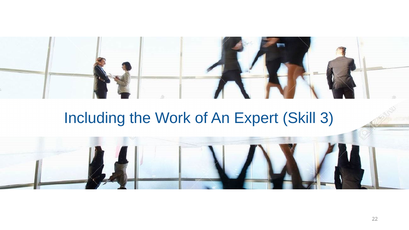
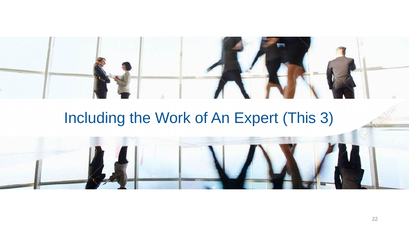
Skill: Skill -> This
